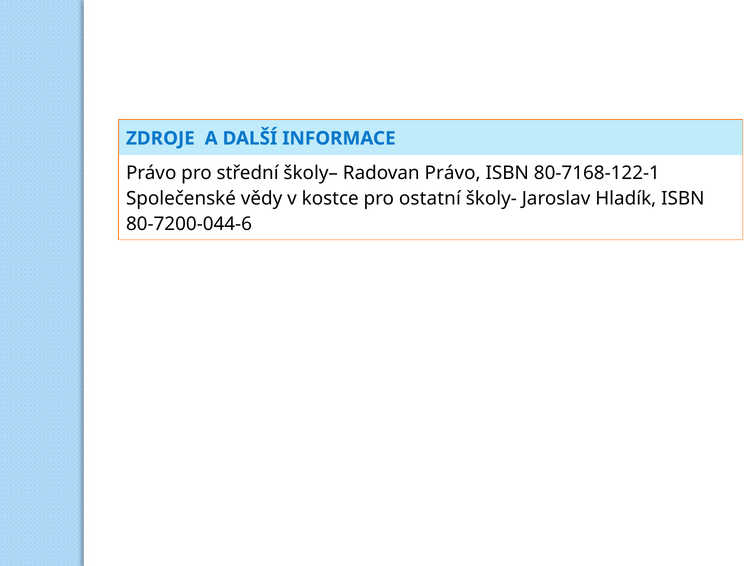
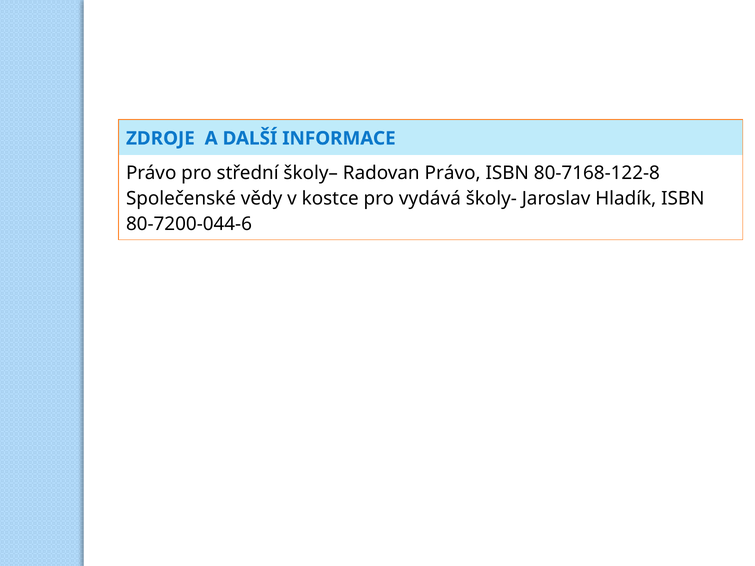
80-7168-122-1: 80-7168-122-1 -> 80-7168-122-8
ostatní: ostatní -> vydává
